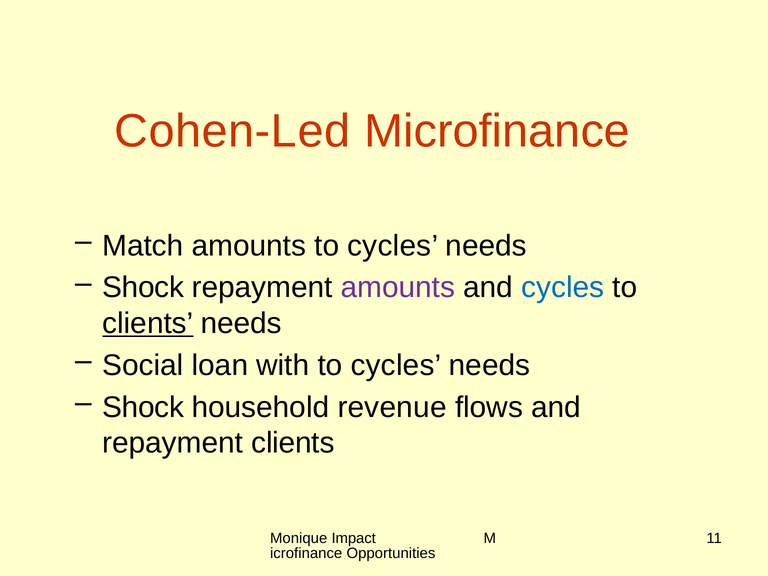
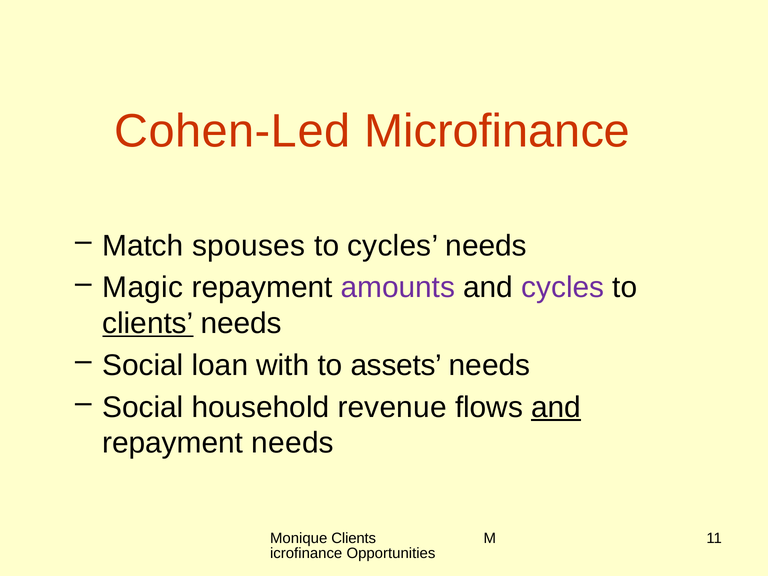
Match amounts: amounts -> spouses
Shock at (143, 288): Shock -> Magic
cycles at (563, 288) colour: blue -> purple
cycles at (396, 365): cycles -> assets
Shock at (143, 407): Shock -> Social
and at (556, 407) underline: none -> present
repayment clients: clients -> needs
Monique Impact: Impact -> Clients
